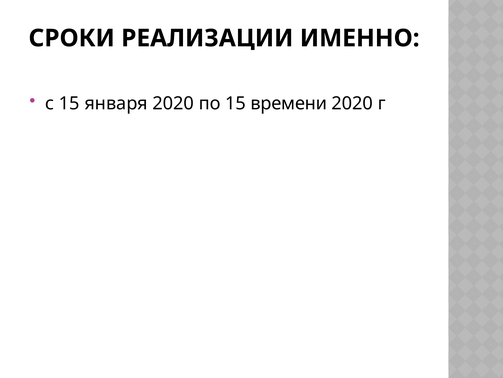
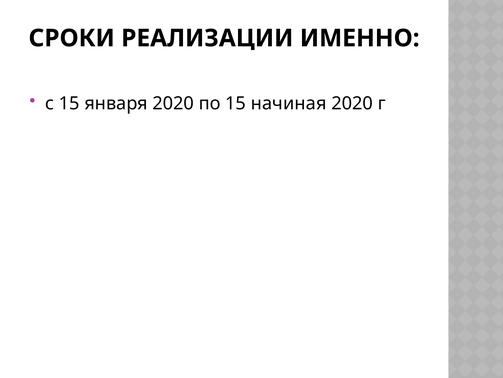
времени: времени -> начиная
